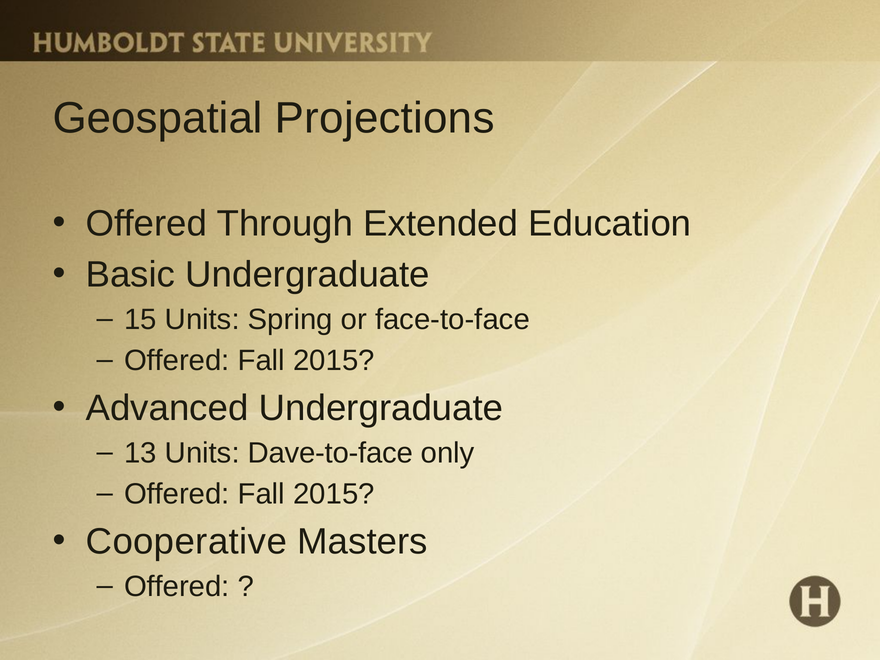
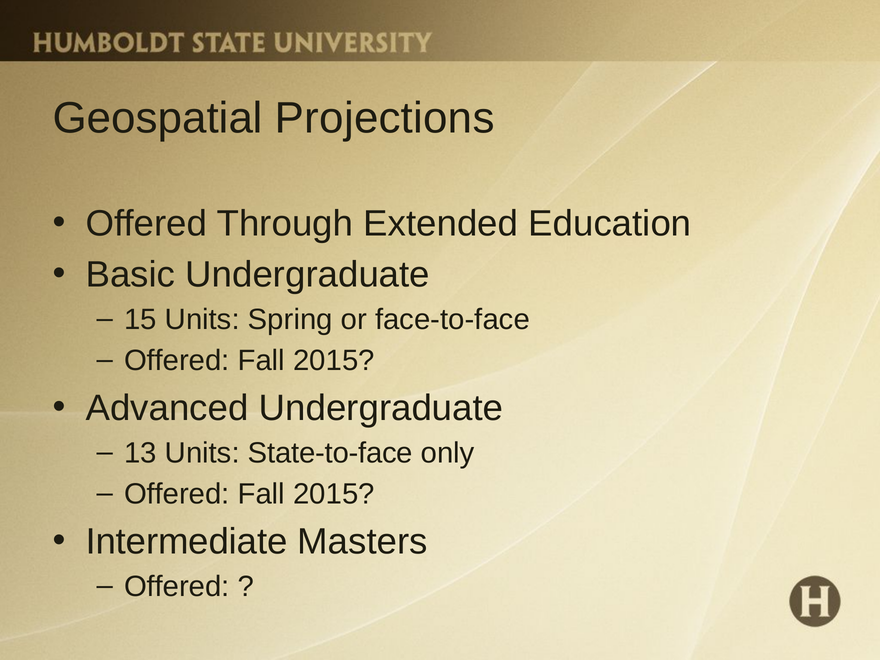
Dave-to-face: Dave-to-face -> State-to-face
Cooperative: Cooperative -> Intermediate
